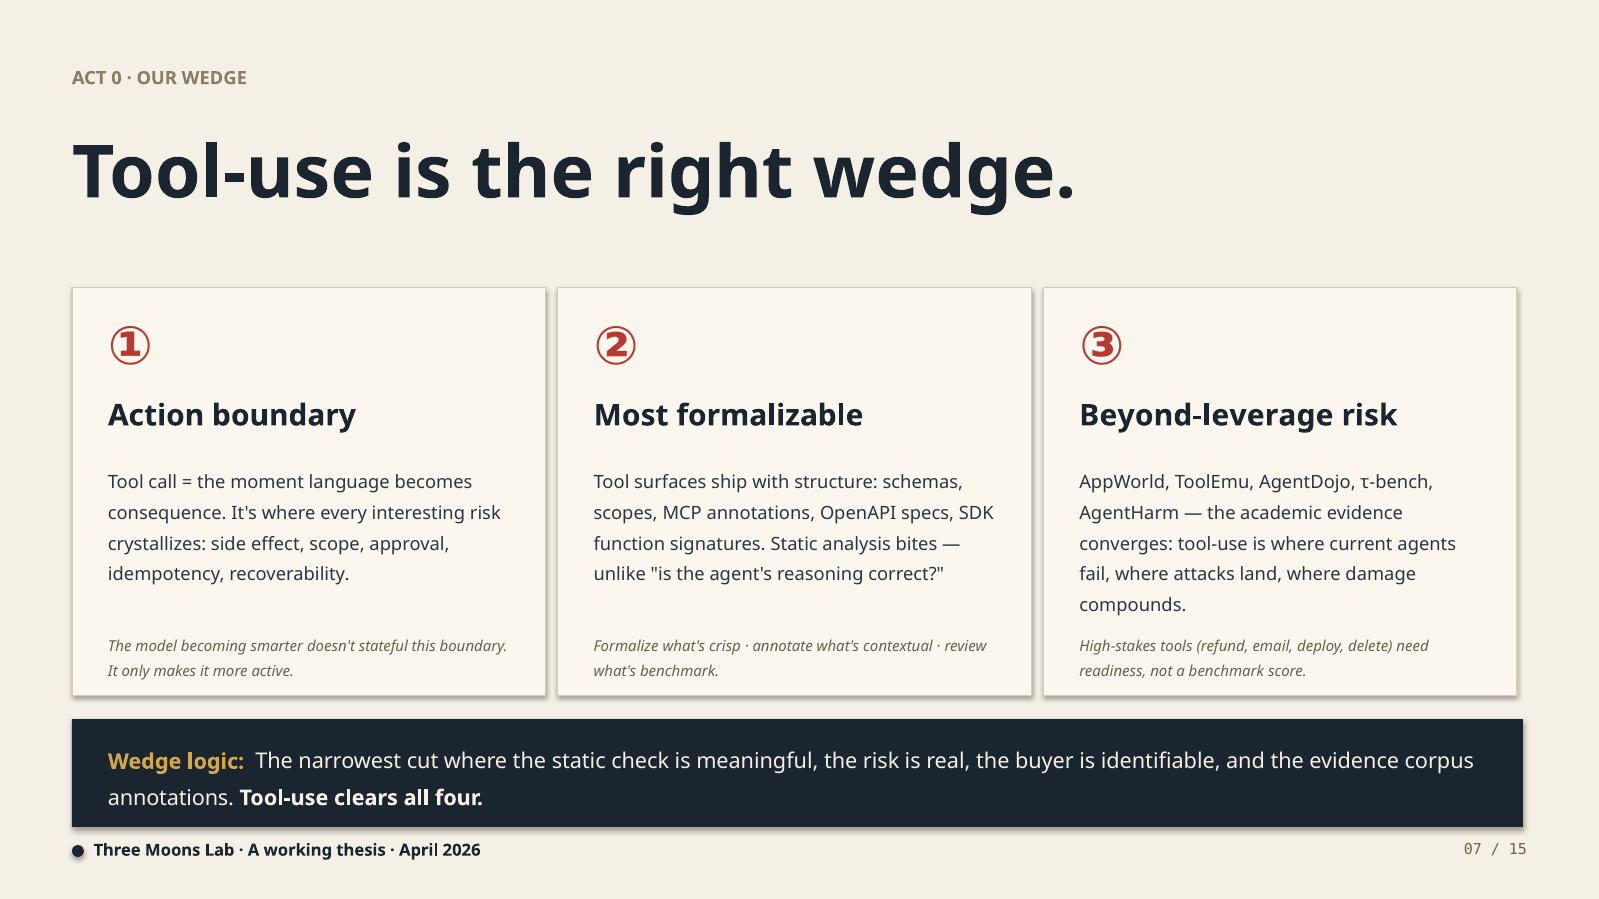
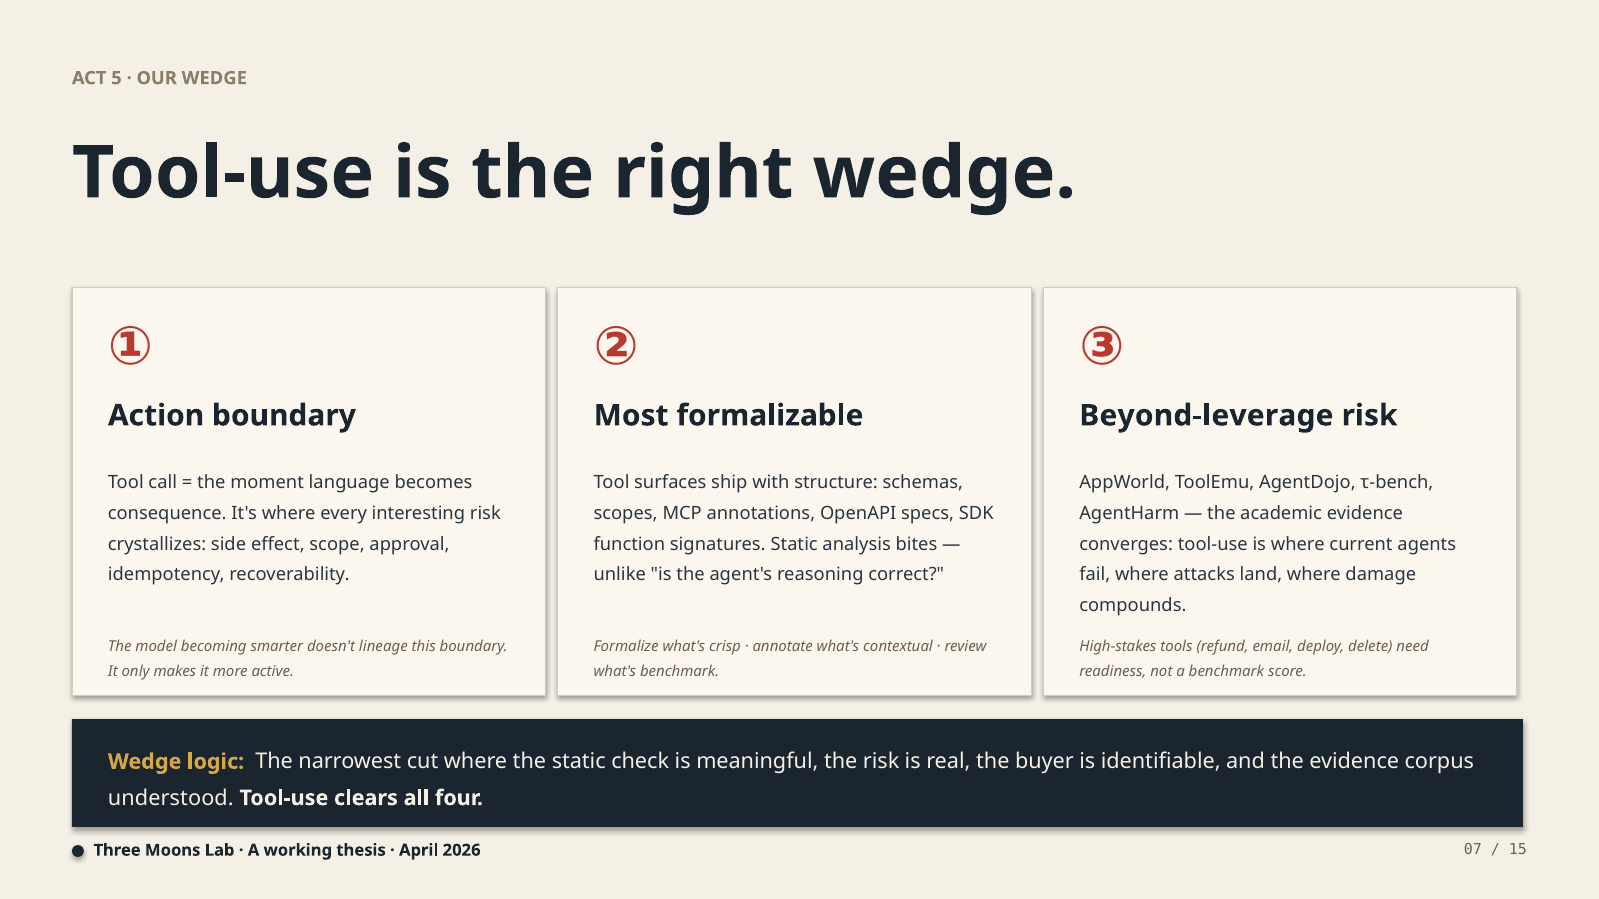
0: 0 -> 5
stateful: stateful -> lineage
annotations at (171, 798): annotations -> understood
